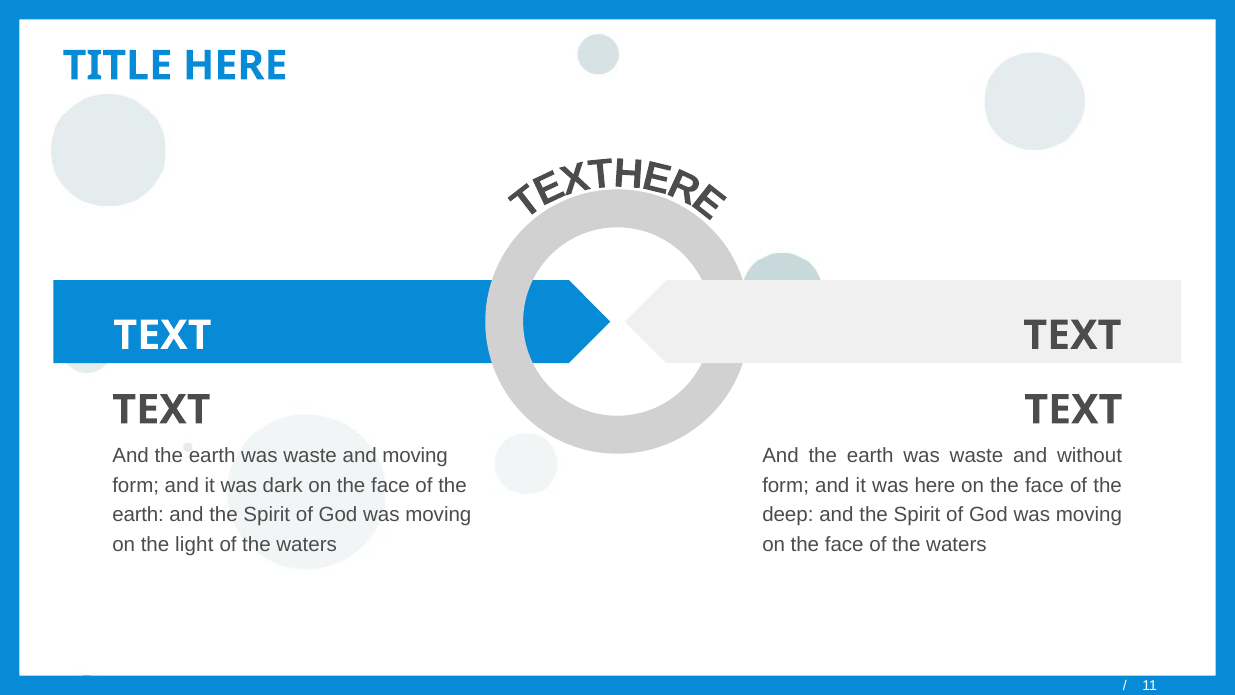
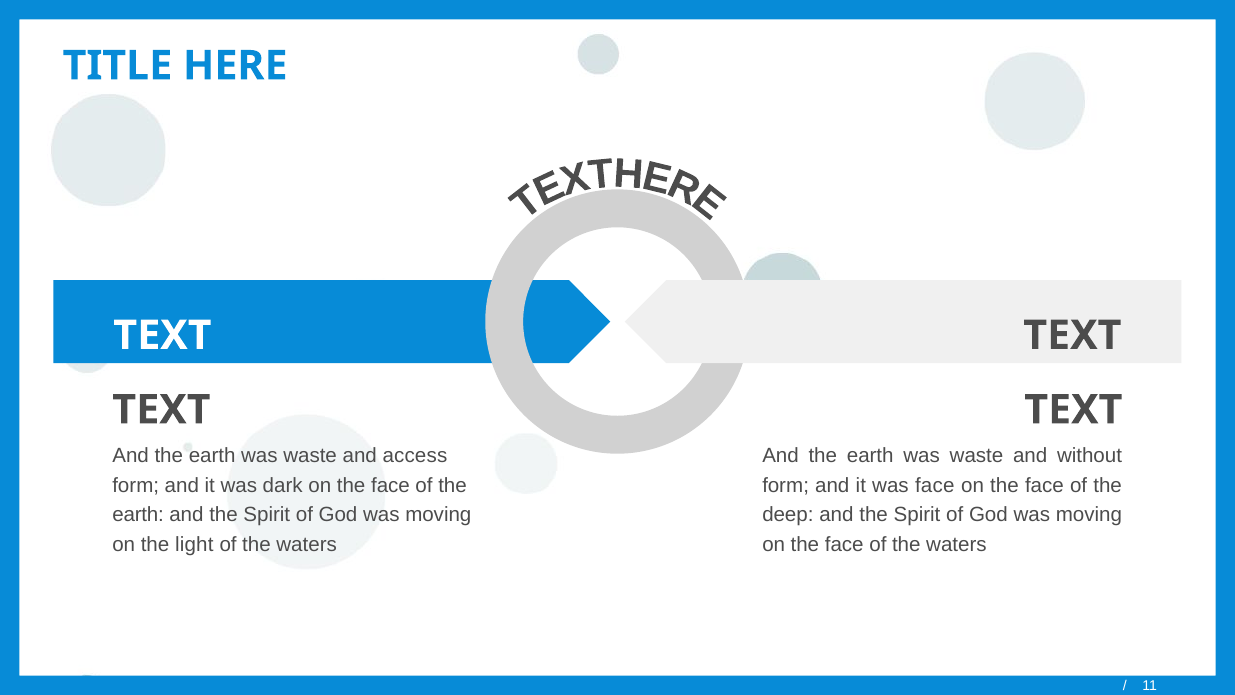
and moving: moving -> access
was here: here -> face
